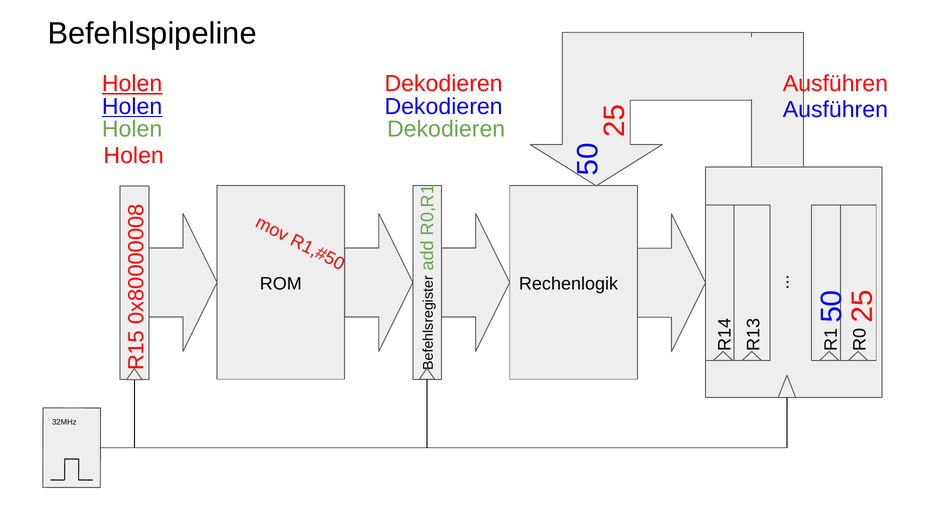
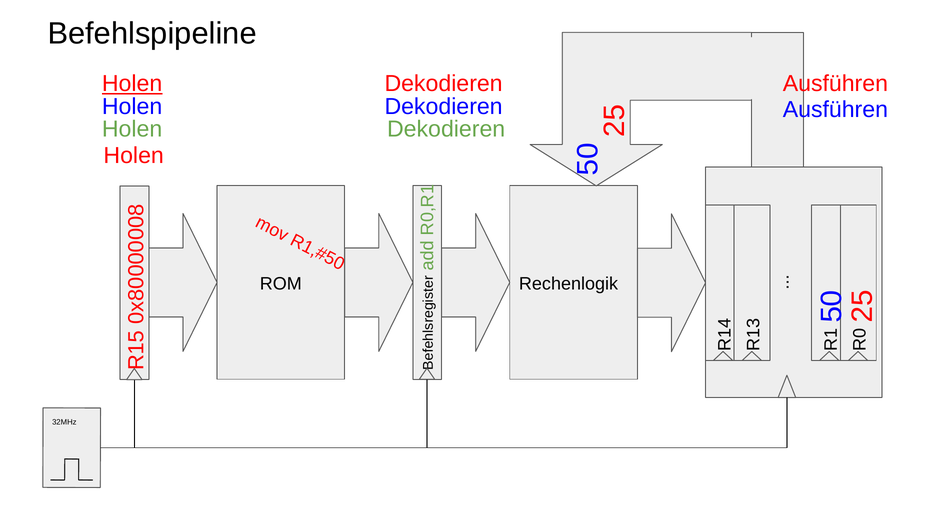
Holen at (132, 107) underline: present -> none
